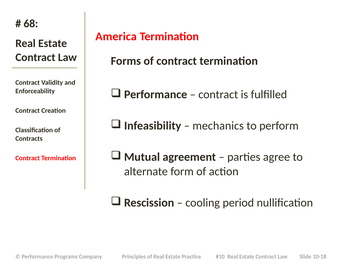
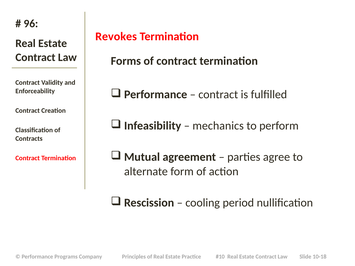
68: 68 -> 96
America: America -> Revokes
